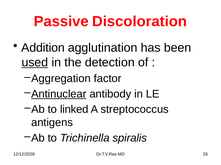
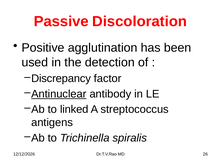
Addition: Addition -> Positive
used underline: present -> none
Aggregation: Aggregation -> Discrepancy
